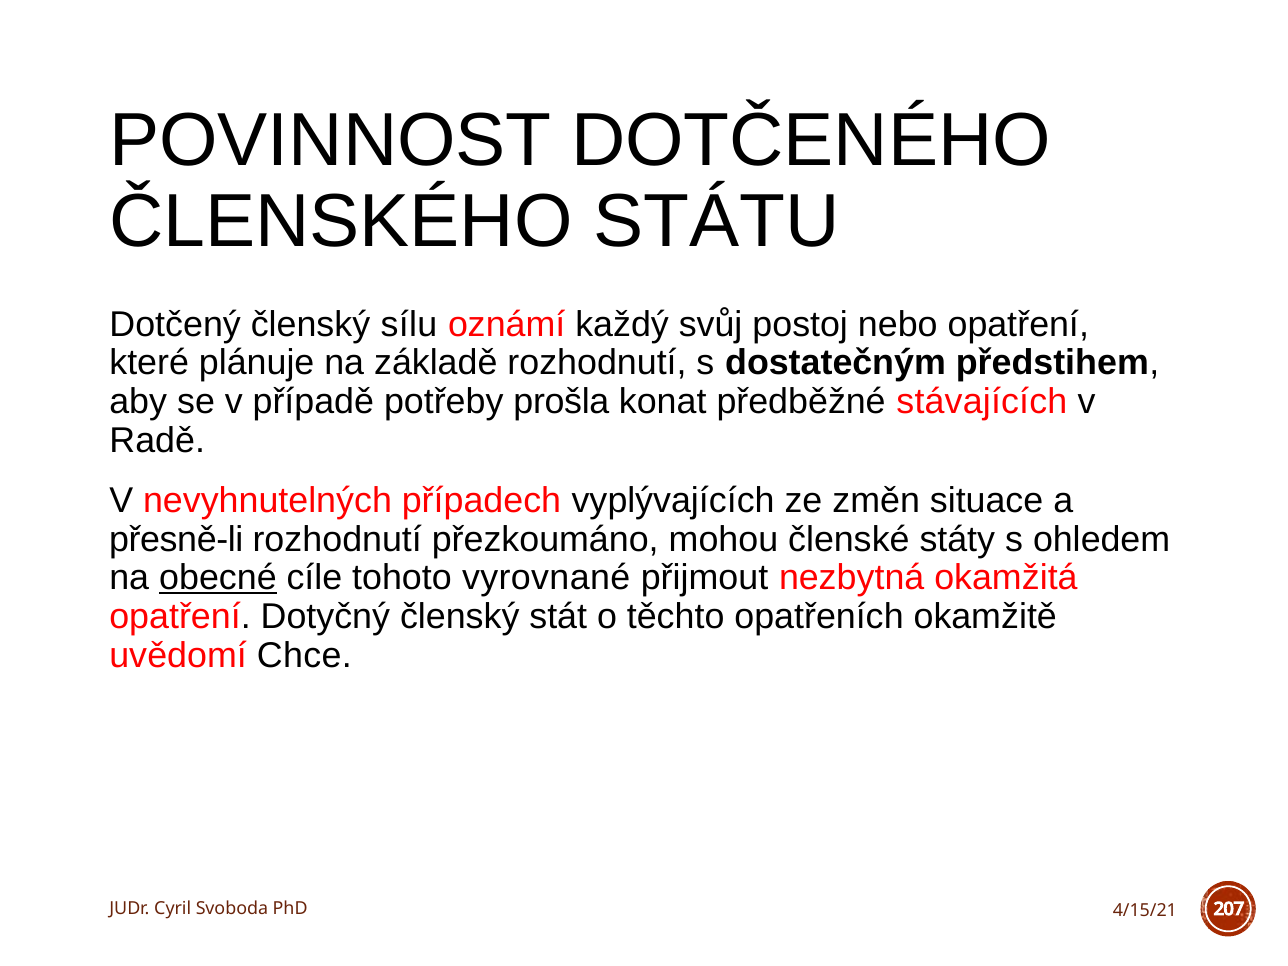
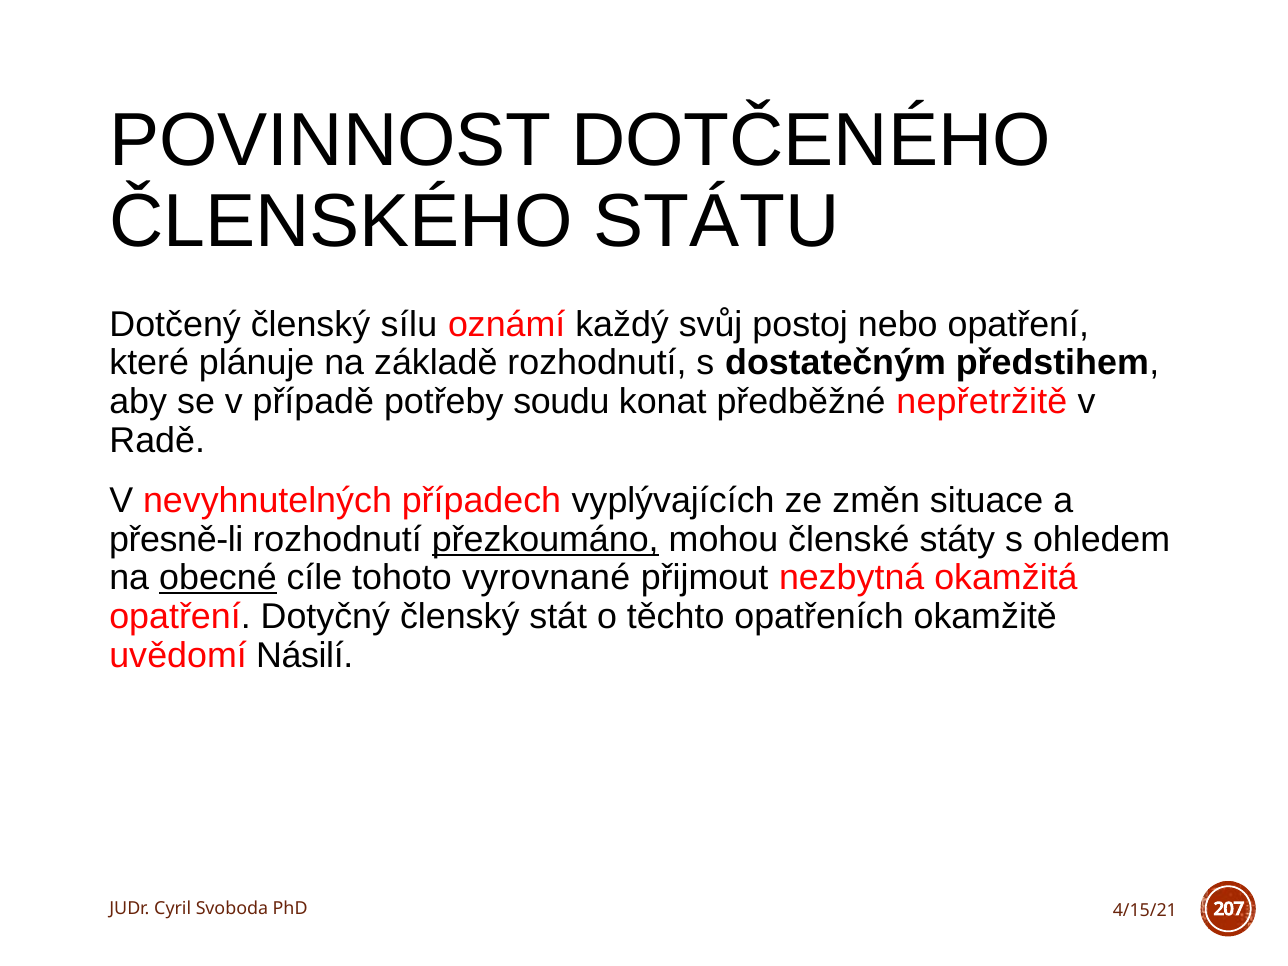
prošla: prošla -> soudu
stávajících: stávajících -> nepřetržitě
přezkoumáno underline: none -> present
Chce: Chce -> Násilí
